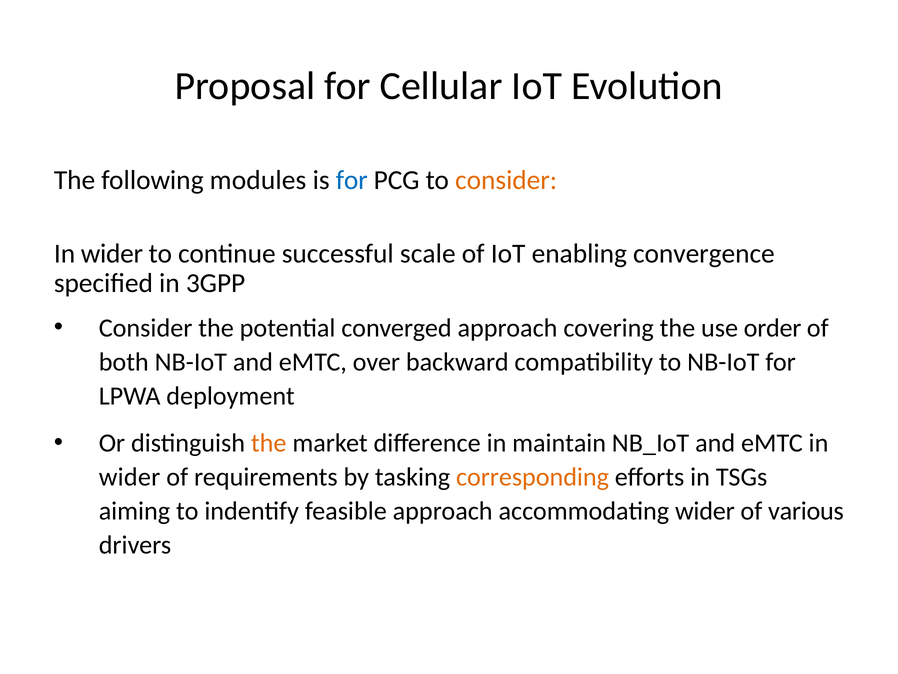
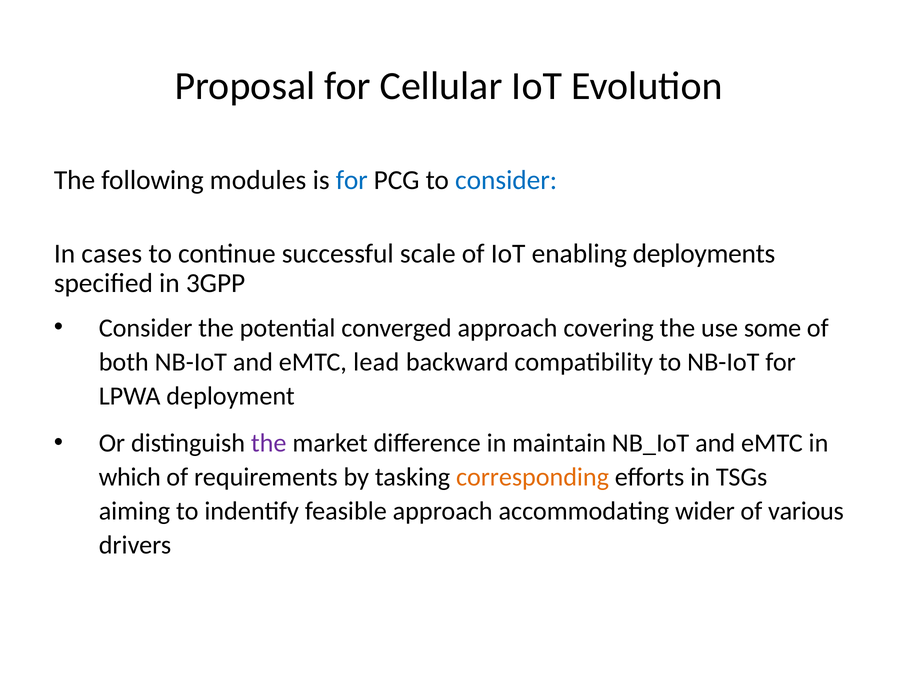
consider at (506, 180) colour: orange -> blue
wider at (112, 253): wider -> cases
convergence: convergence -> deployments
order: order -> some
over: over -> lead
the at (269, 443) colour: orange -> purple
wider at (130, 477): wider -> which
